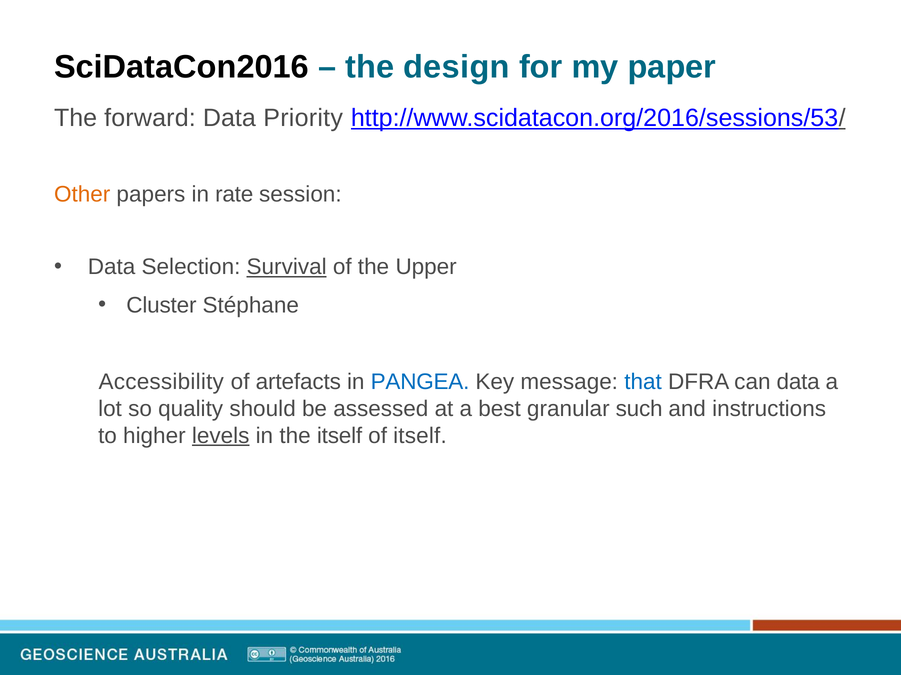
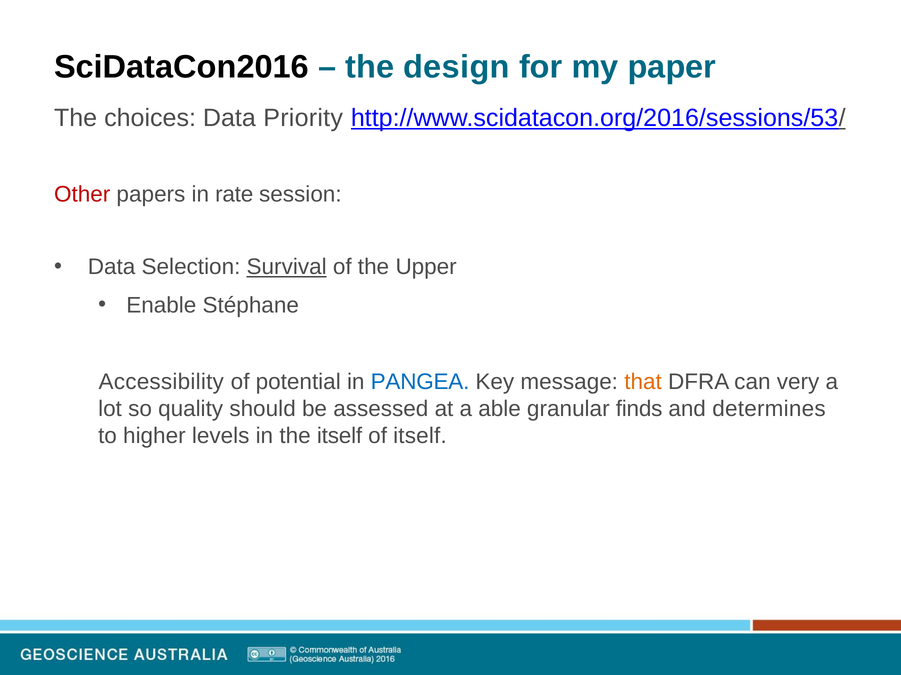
forward: forward -> choices
Other colour: orange -> red
Cluster: Cluster -> Enable
artefacts: artefacts -> potential
that colour: blue -> orange
can data: data -> very
best: best -> able
such: such -> finds
instructions: instructions -> determines
levels underline: present -> none
